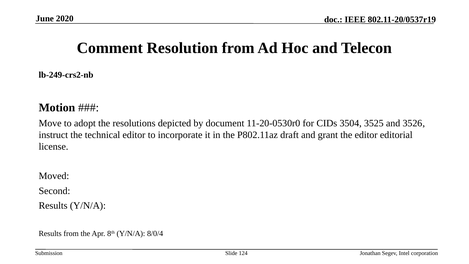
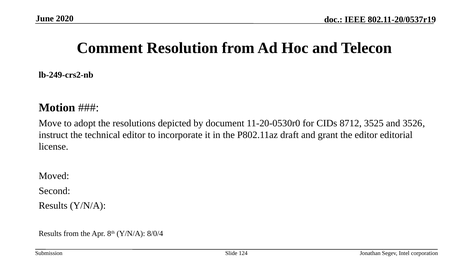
3504: 3504 -> 8712
